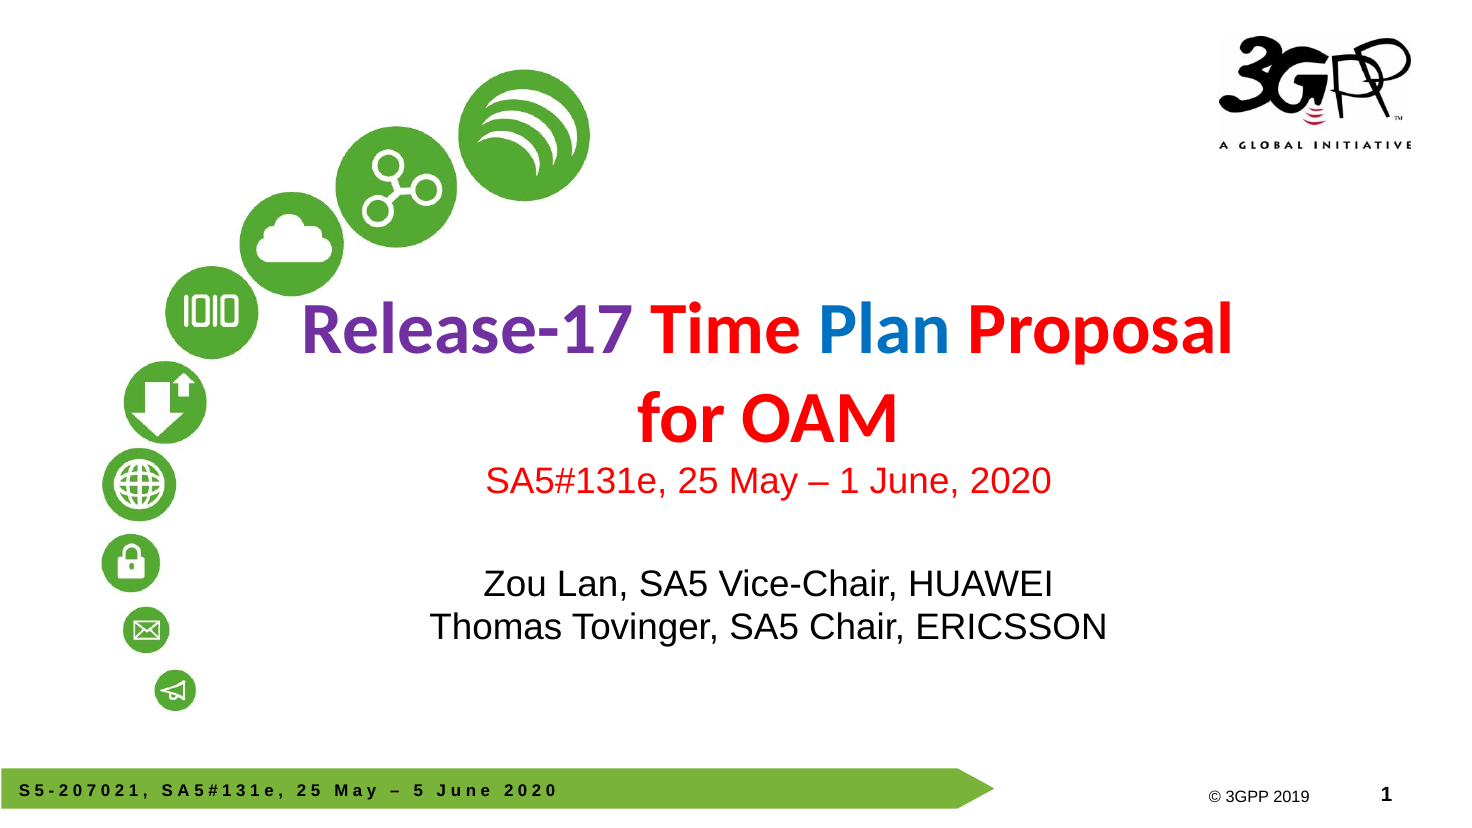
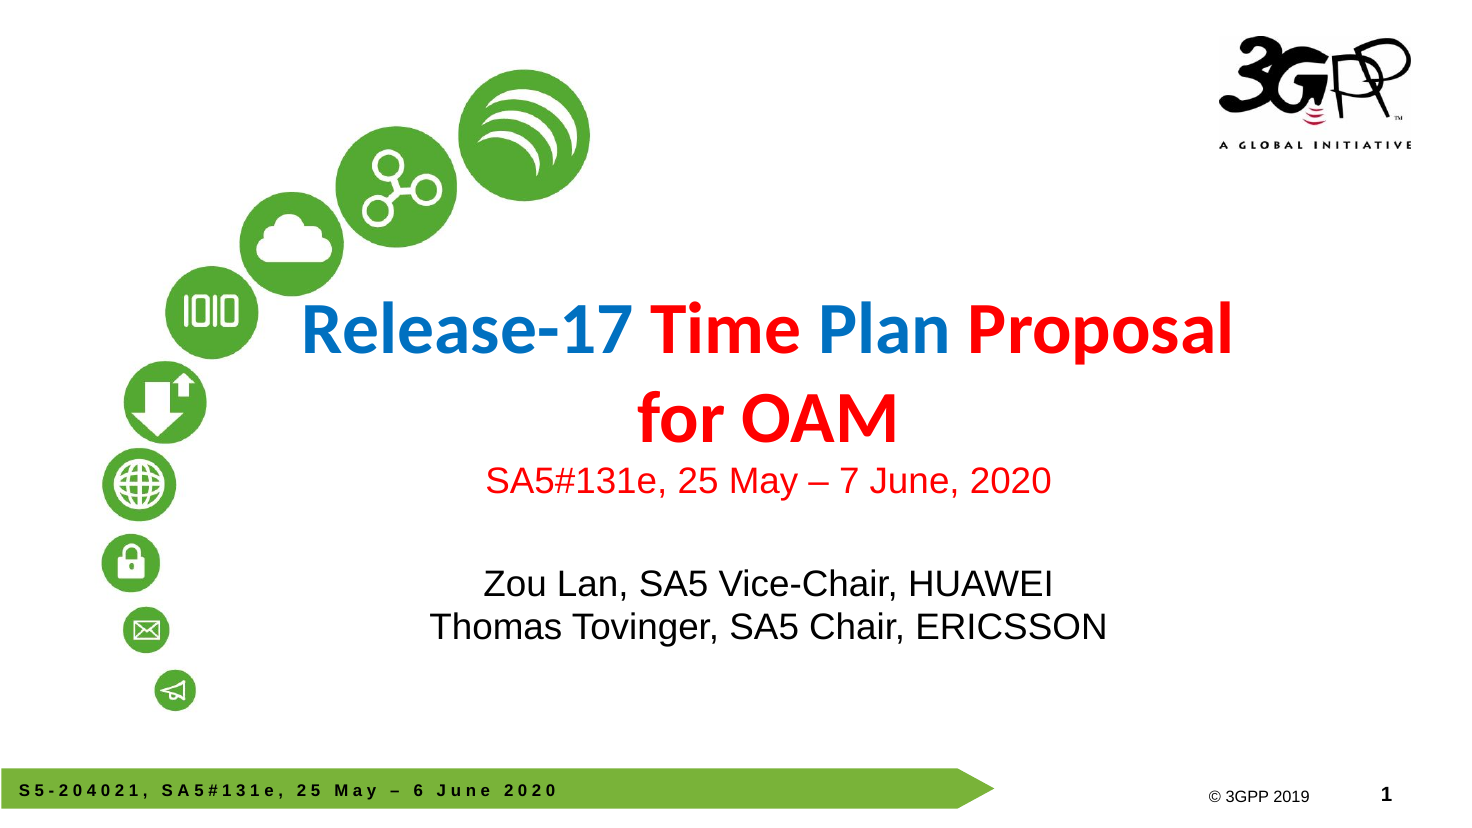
Release-17 colour: purple -> blue
1 at (849, 482): 1 -> 7
7: 7 -> 4
5 at (418, 791): 5 -> 6
